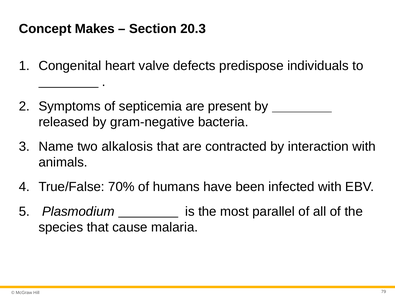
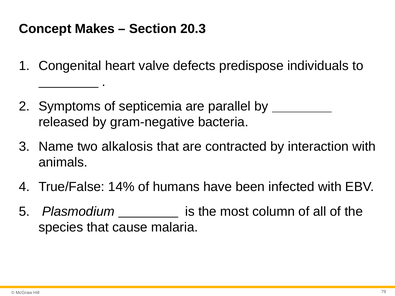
present: present -> parallel
70%: 70% -> 14%
parallel: parallel -> column
